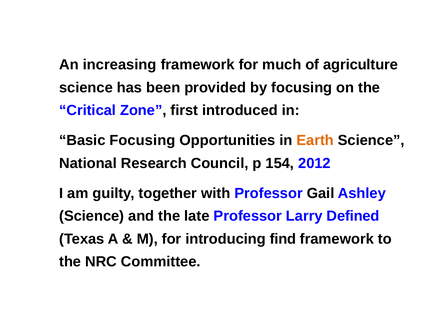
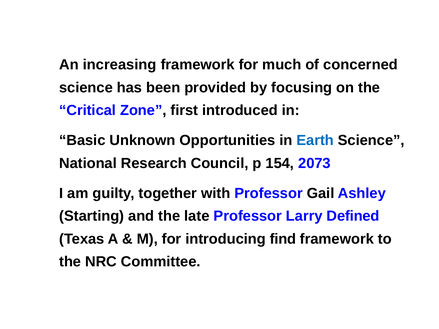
agriculture: agriculture -> concerned
Basic Focusing: Focusing -> Unknown
Earth colour: orange -> blue
2012: 2012 -> 2073
Science at (92, 216): Science -> Starting
